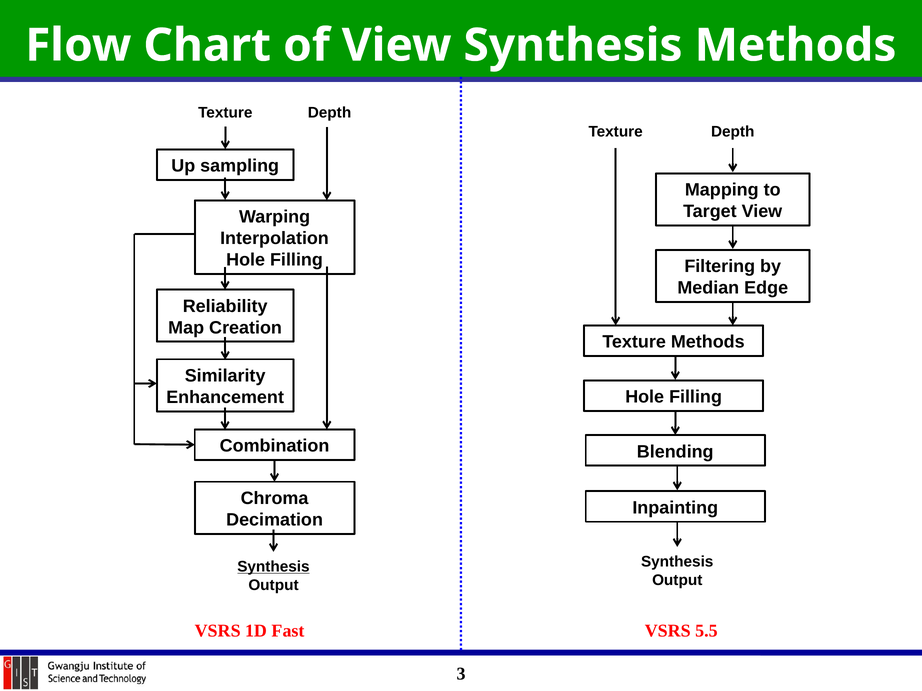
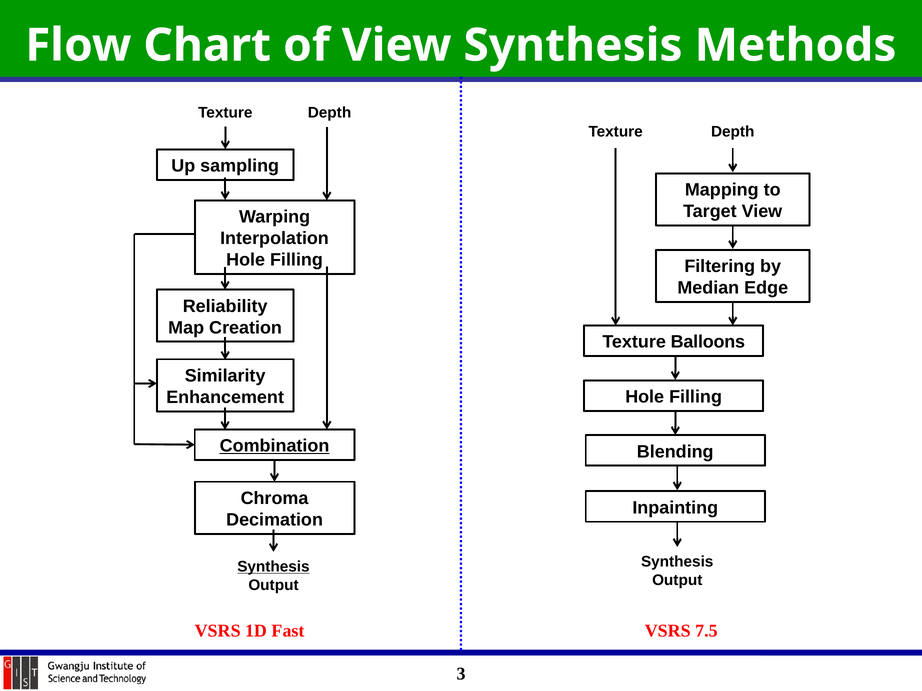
Texture Methods: Methods -> Balloons
Combination underline: none -> present
5.5: 5.5 -> 7.5
